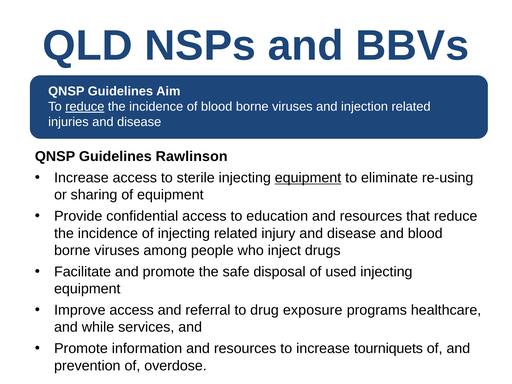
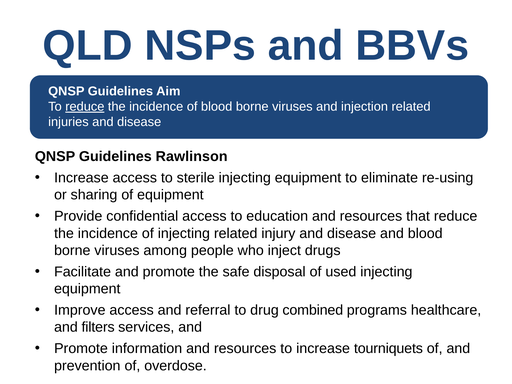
equipment at (308, 178) underline: present -> none
exposure: exposure -> combined
while: while -> filters
